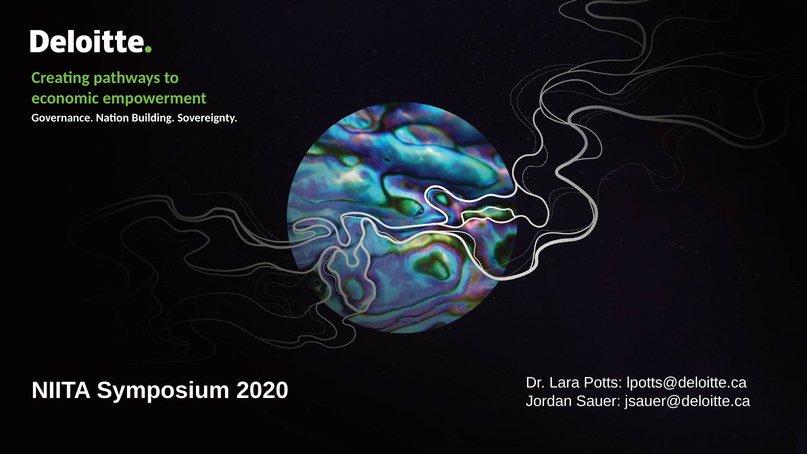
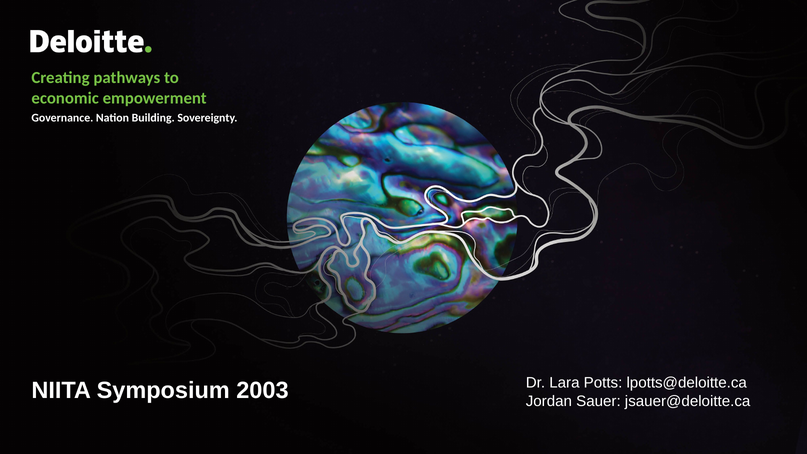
2020: 2020 -> 2003
